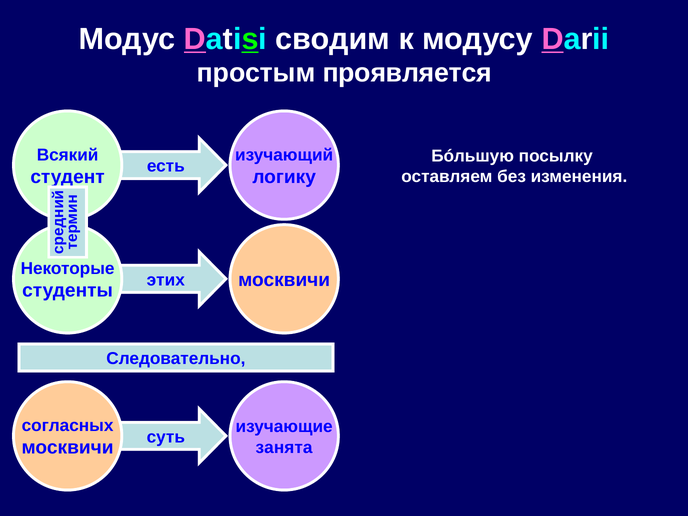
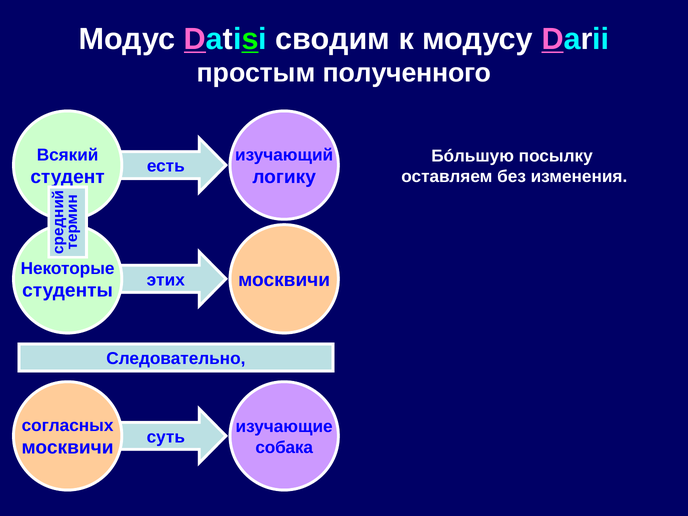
проявляется: проявляется -> полученного
занята: занята -> собака
